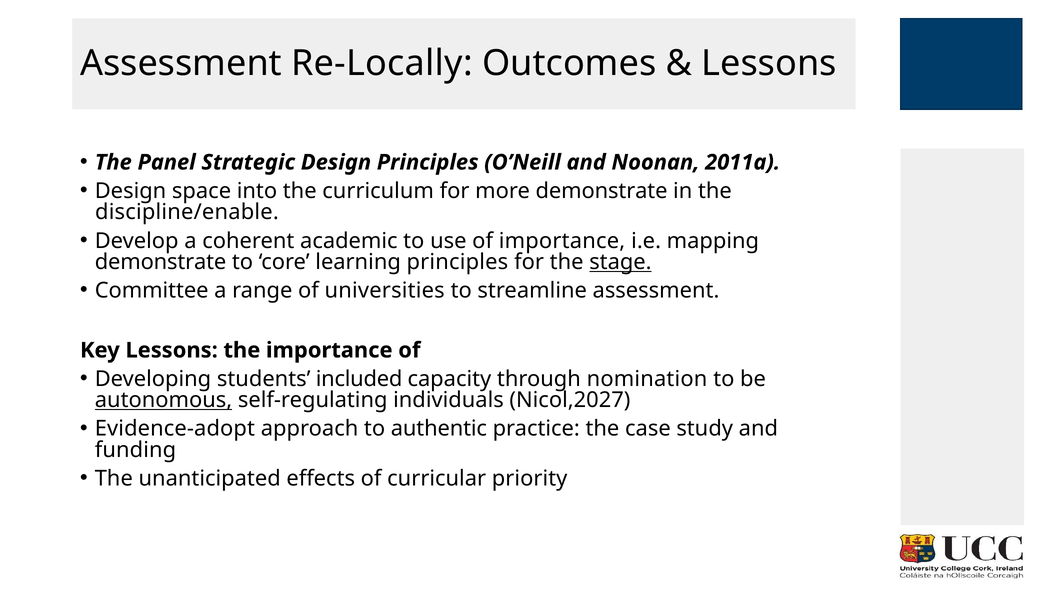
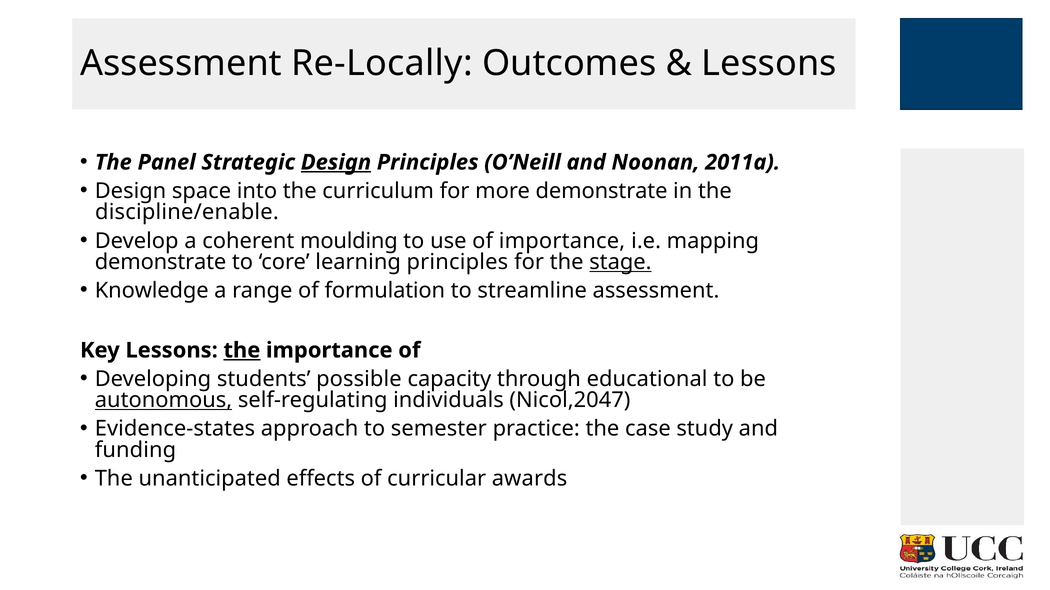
Design at (336, 163) underline: none -> present
academic: academic -> moulding
Committee: Committee -> Knowledge
universities: universities -> formulation
the at (242, 351) underline: none -> present
included: included -> possible
nomination: nomination -> educational
Nicol,2027: Nicol,2027 -> Nicol,2047
Evidence-adopt: Evidence-adopt -> Evidence-states
authentic: authentic -> semester
priority: priority -> awards
